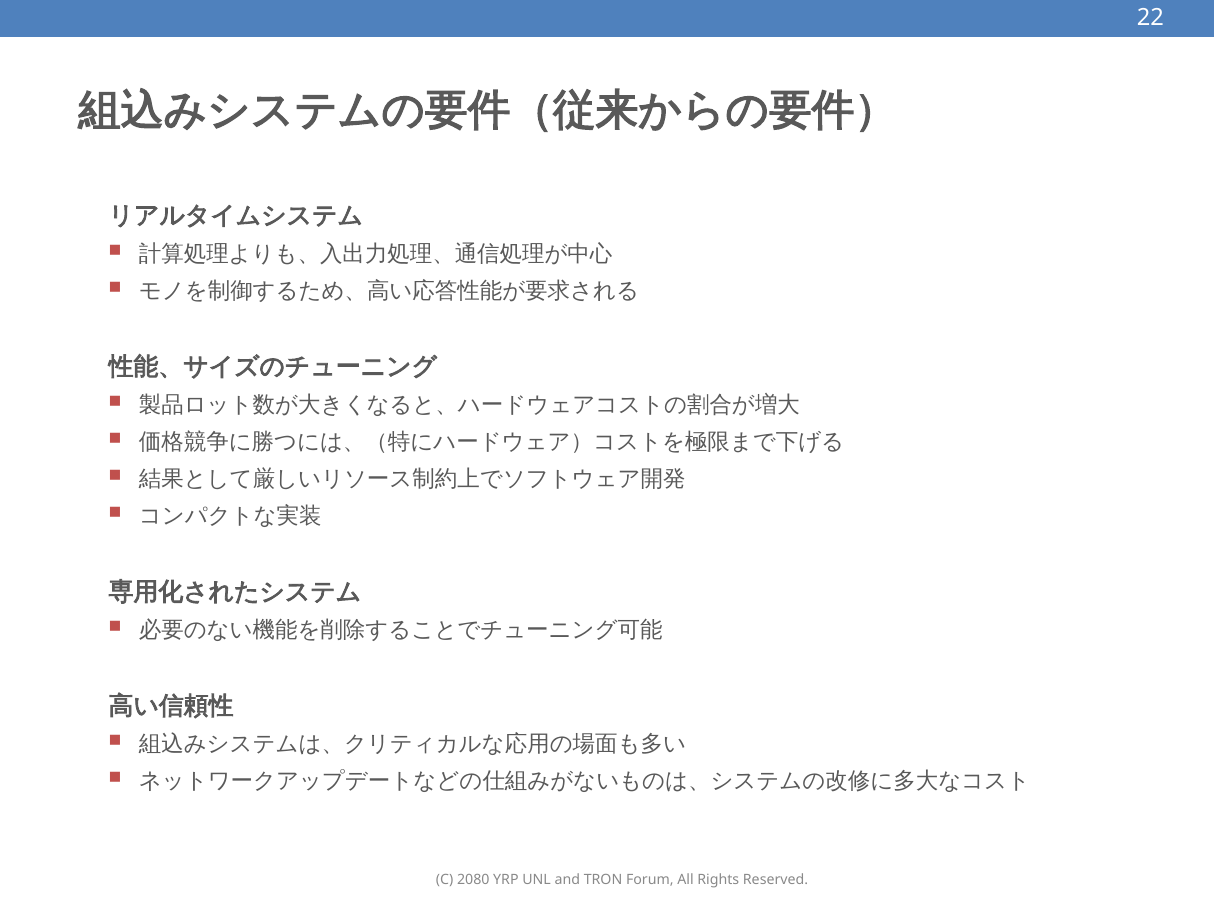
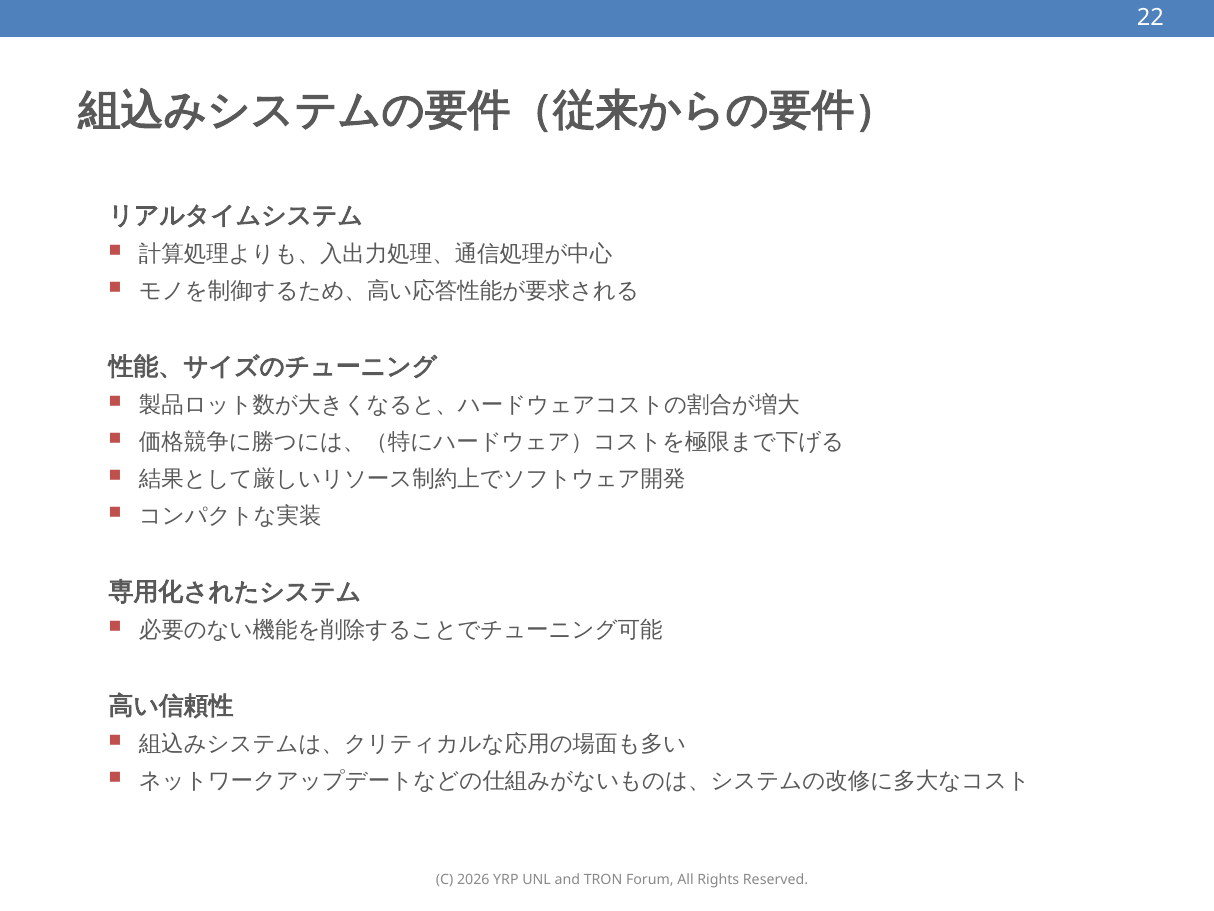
2080: 2080 -> 2026
